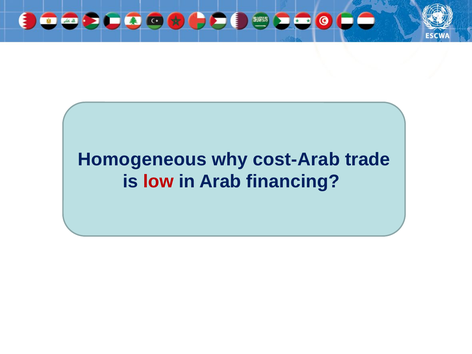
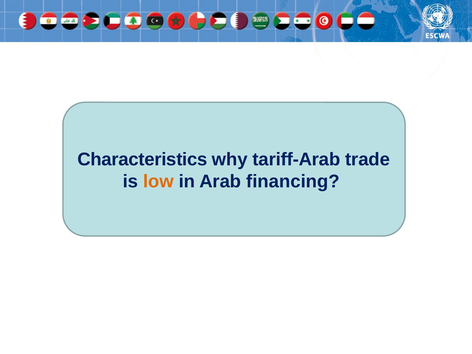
Homogeneous: Homogeneous -> Characteristics
cost-Arab: cost-Arab -> tariff-Arab
low colour: red -> orange
